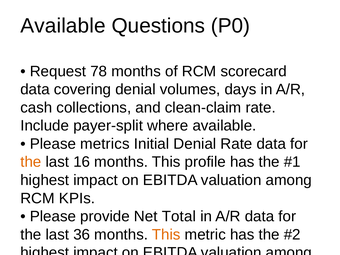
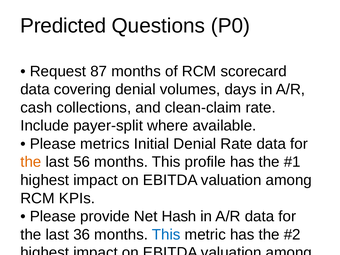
Available at (63, 26): Available -> Predicted
78: 78 -> 87
16: 16 -> 56
Total: Total -> Hash
This at (166, 235) colour: orange -> blue
